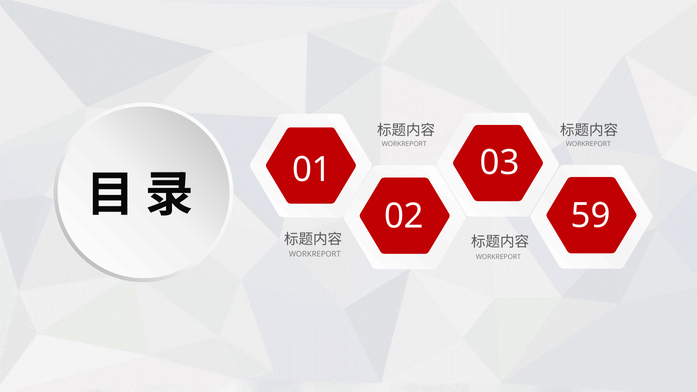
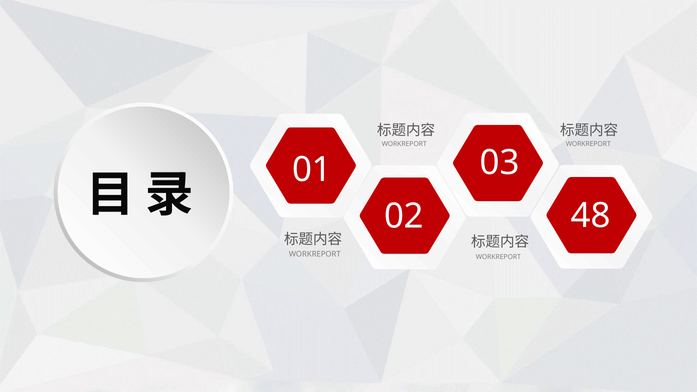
59: 59 -> 48
